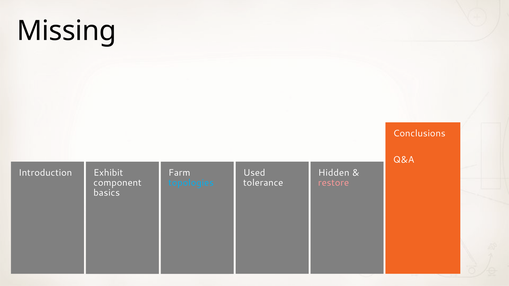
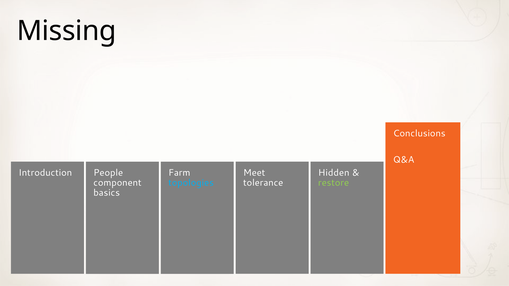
Exhibit: Exhibit -> People
Used: Used -> Meet
restore colour: pink -> light green
